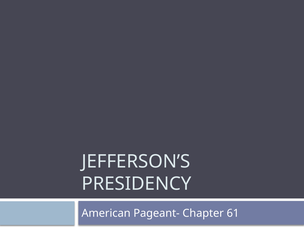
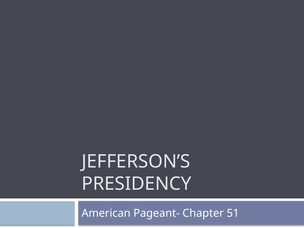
61: 61 -> 51
